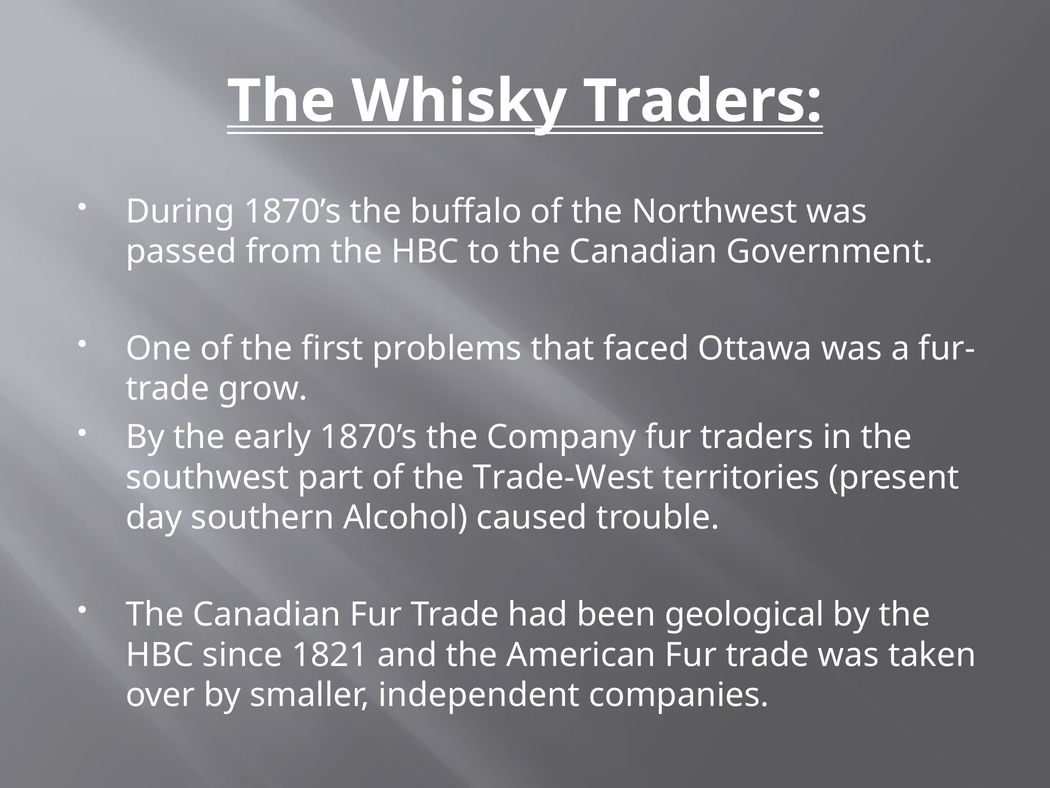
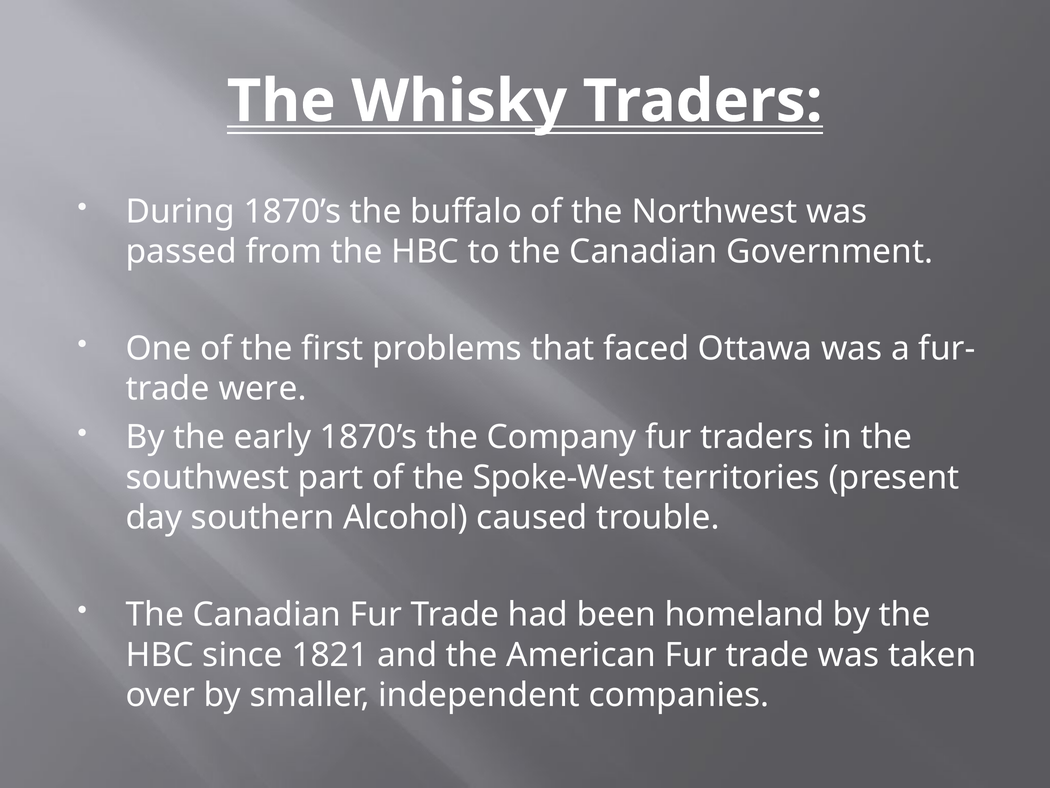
grow: grow -> were
Trade-West: Trade-West -> Spoke-West
geological: geological -> homeland
